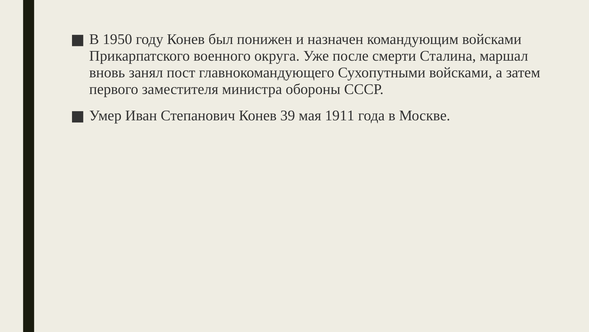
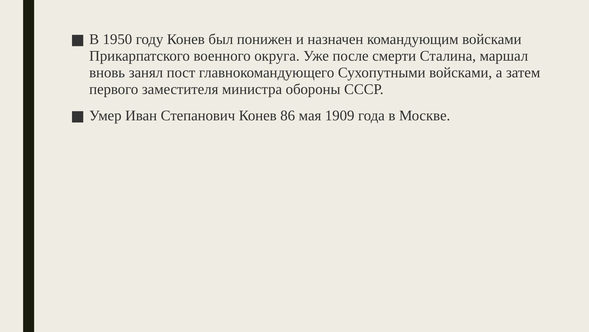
39: 39 -> 86
1911: 1911 -> 1909
